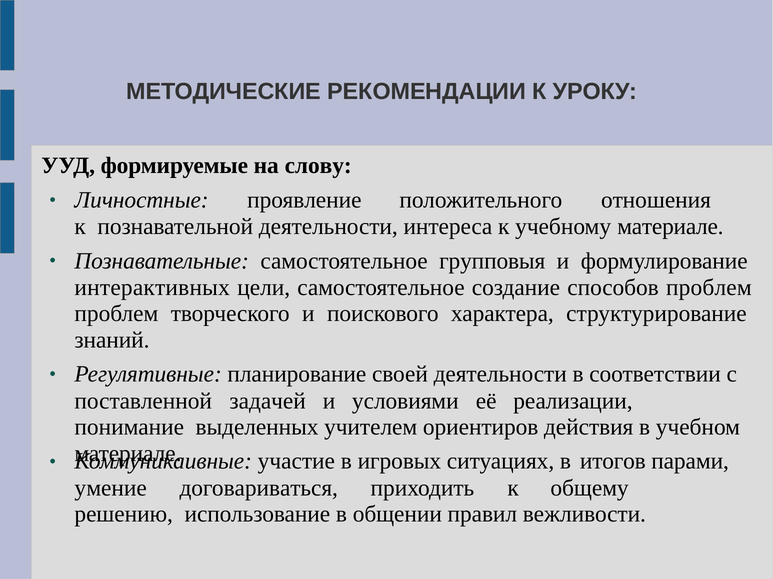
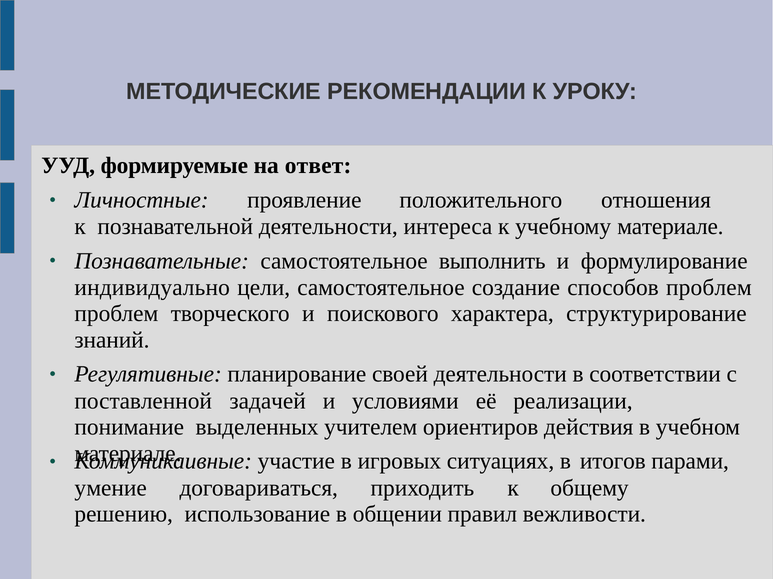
слову: слову -> ответ
групповыя: групповыя -> выполнить
интерактивных: интерактивных -> индивидуально
